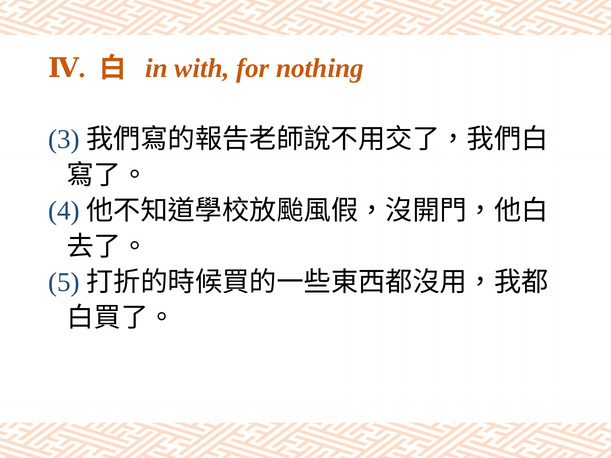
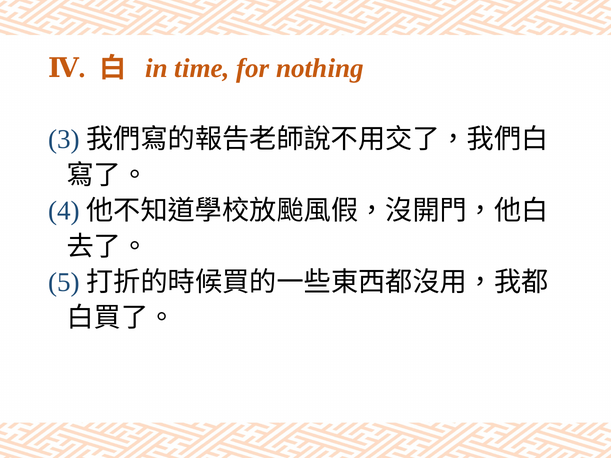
with: with -> time
